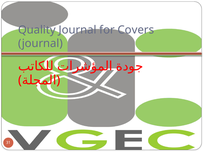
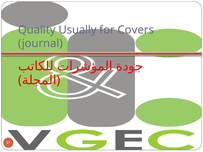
Quality Journal: Journal -> Usually
